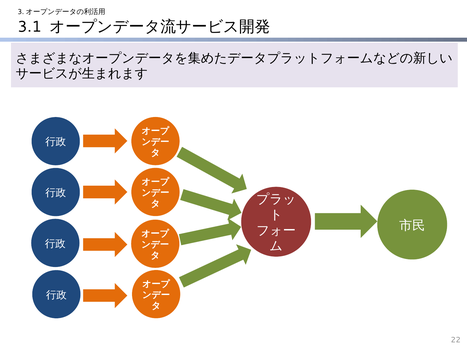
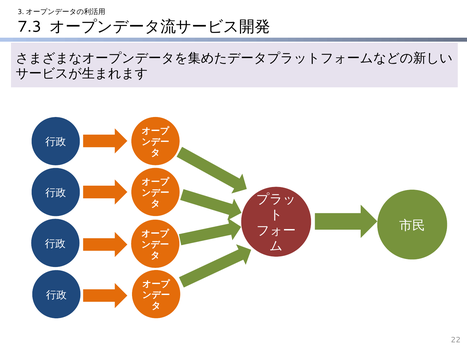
3.1: 3.1 -> 7.3
